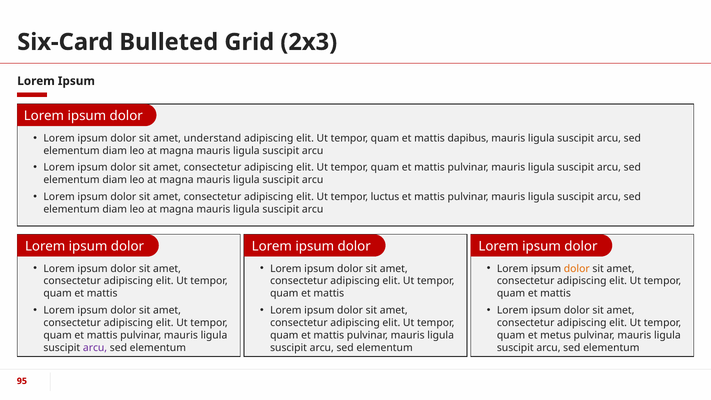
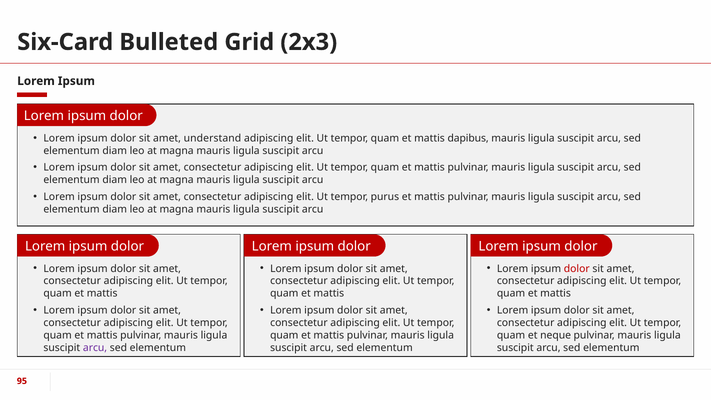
luctus: luctus -> purus
dolor at (577, 269) colour: orange -> red
metus: metus -> neque
